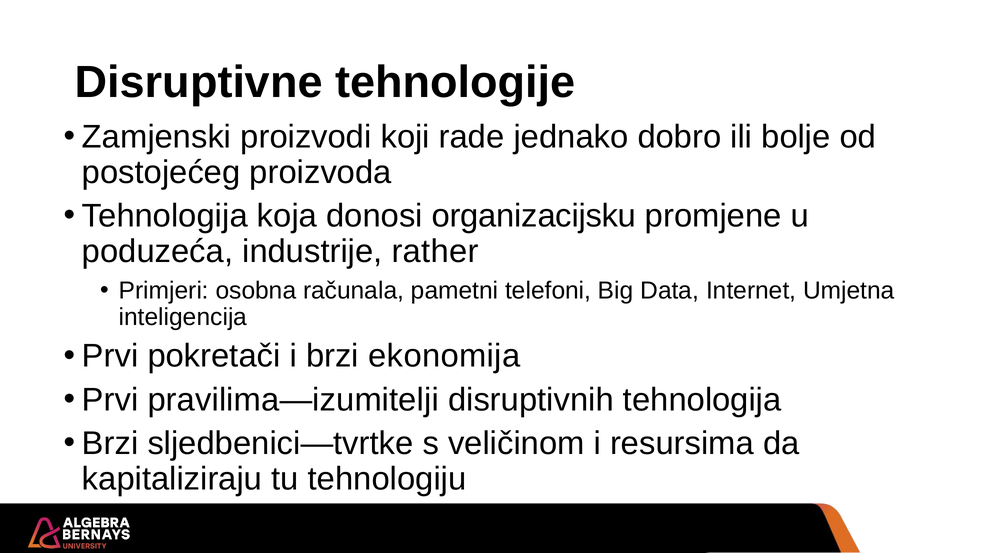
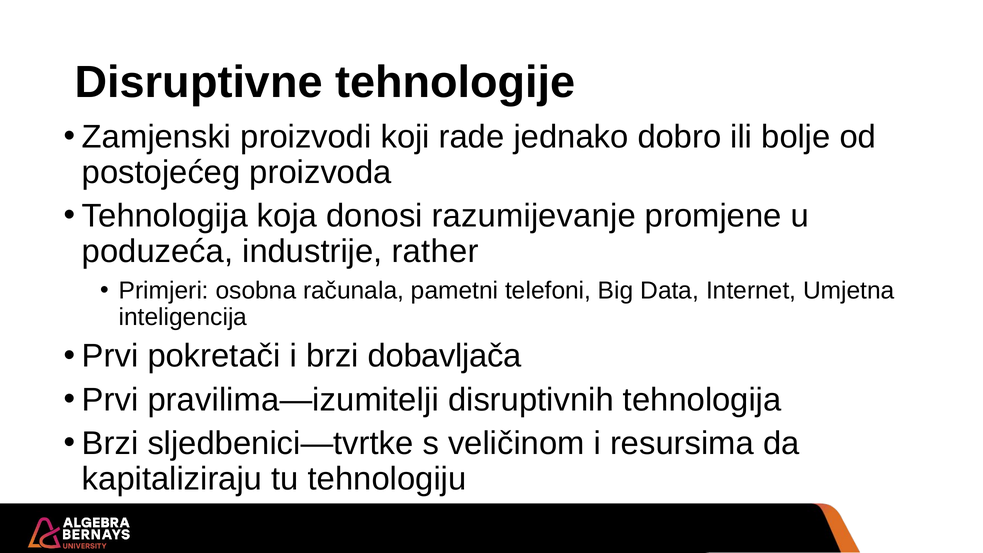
organizacijsku: organizacijsku -> razumijevanje
ekonomija: ekonomija -> dobavljača
